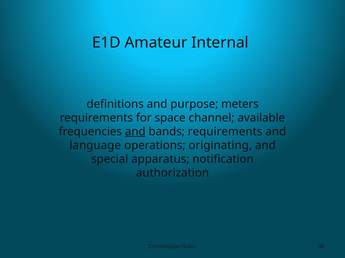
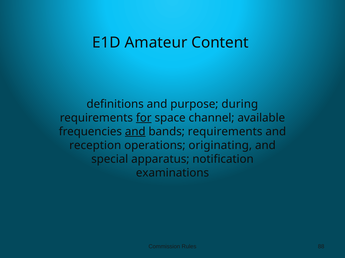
Internal: Internal -> Content
meters: meters -> during
for underline: none -> present
language: language -> reception
authorization: authorization -> examinations
